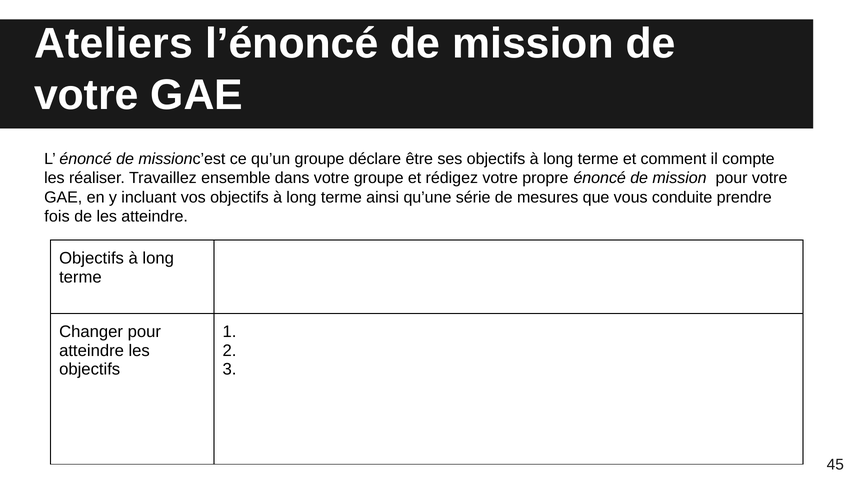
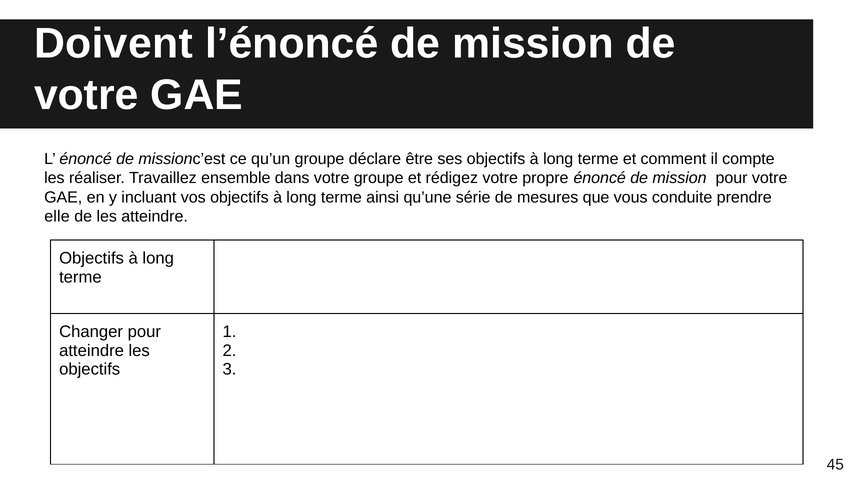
Ateliers: Ateliers -> Doivent
fois: fois -> elle
